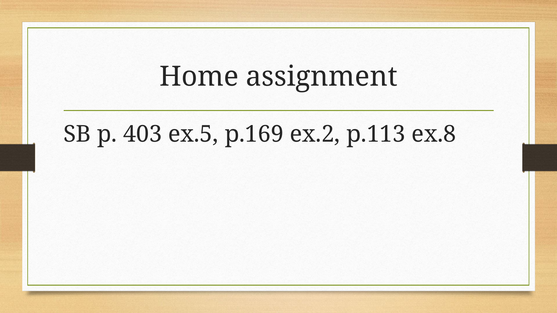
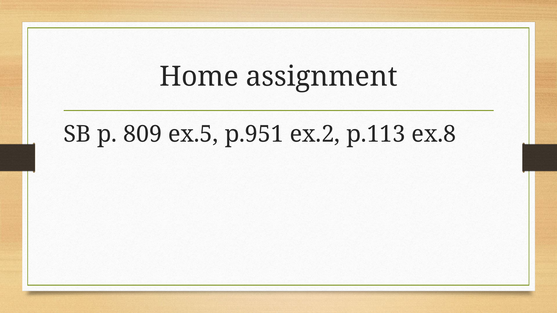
403: 403 -> 809
р.169: р.169 -> р.951
